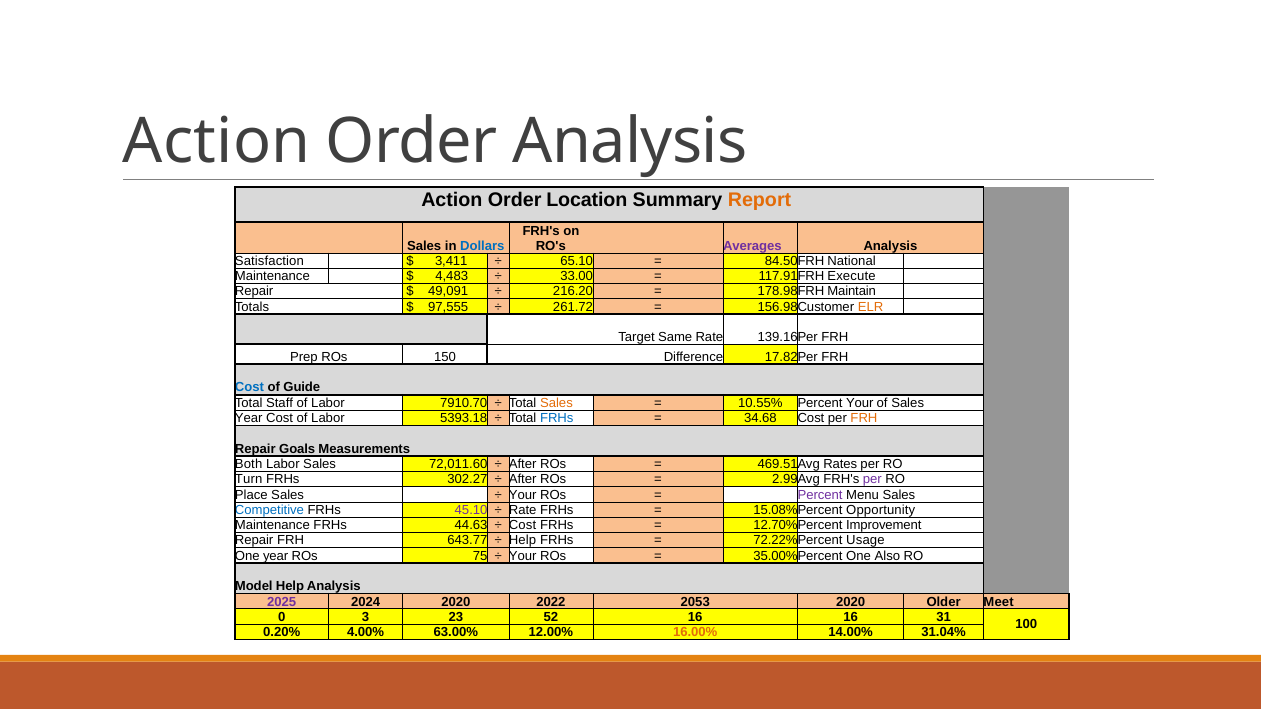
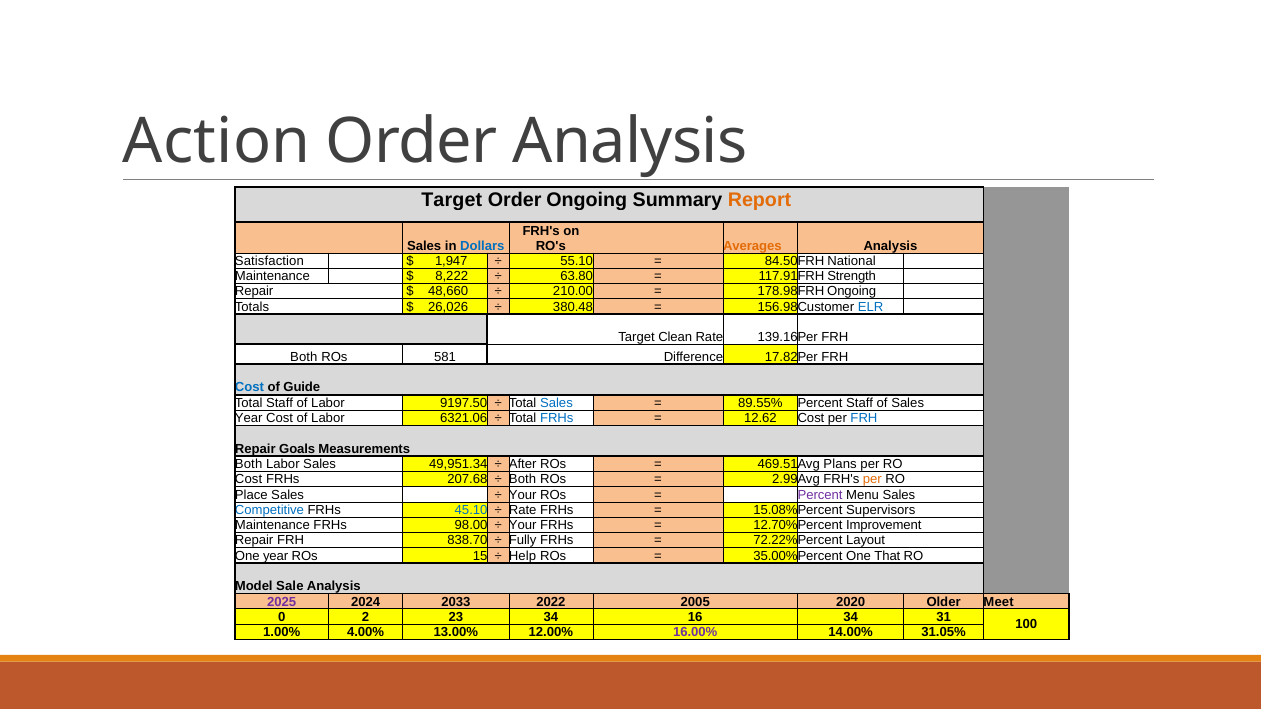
Action at (452, 200): Action -> Target
Order Location: Location -> Ongoing
Averages colour: purple -> orange
3,411: 3,411 -> 1,947
65.10: 65.10 -> 55.10
4,483: 4,483 -> 8,222
33.00: 33.00 -> 63.80
Execute: Execute -> Strength
49,091: 49,091 -> 48,660
216.20: 216.20 -> 210.00
Maintain at (852, 292): Maintain -> Ongoing
97,555: 97,555 -> 26,026
261.72: 261.72 -> 380.48
ELR colour: orange -> blue
Same: Same -> Clean
Prep at (304, 357): Prep -> Both
150: 150 -> 581
7910.70: 7910.70 -> 9197.50
Sales at (556, 403) colour: orange -> blue
10.55%: 10.55% -> 89.55%
Percent Your: Your -> Staff
5393.18: 5393.18 -> 6321.06
34.68: 34.68 -> 12.62
FRH at (864, 418) colour: orange -> blue
72,011.60: 72,011.60 -> 49,951.34
Rates: Rates -> Plans
Turn at (249, 480): Turn -> Cost
302.27: 302.27 -> 207.68
After at (523, 480): After -> Both
per at (872, 480) colour: purple -> orange
45.10 colour: purple -> blue
Opportunity: Opportunity -> Supervisors
44.63: 44.63 -> 98.00
Cost at (523, 526): Cost -> Your
643.77: 643.77 -> 838.70
Help at (523, 541): Help -> Fully
Usage: Usage -> Layout
75: 75 -> 15
Your at (523, 556): Your -> Help
Also: Also -> That
Model Help: Help -> Sale
2024 2020: 2020 -> 2033
2053: 2053 -> 2005
3: 3 -> 2
23 52: 52 -> 34
16 16: 16 -> 34
0.20%: 0.20% -> 1.00%
63.00%: 63.00% -> 13.00%
16.00% colour: orange -> purple
31.04%: 31.04% -> 31.05%
